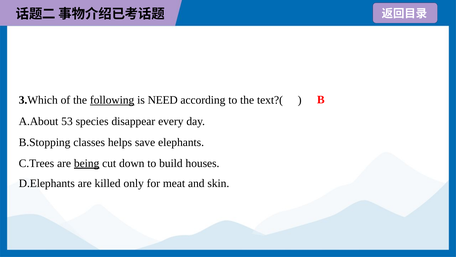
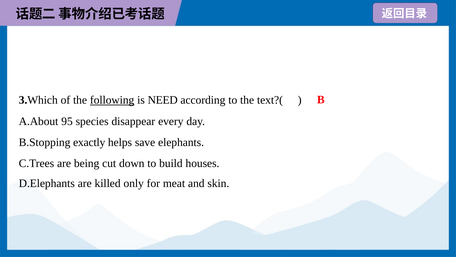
53: 53 -> 95
classes: classes -> exactly
being underline: present -> none
